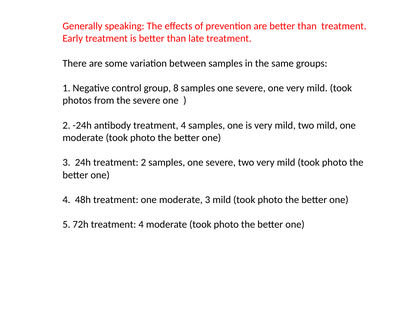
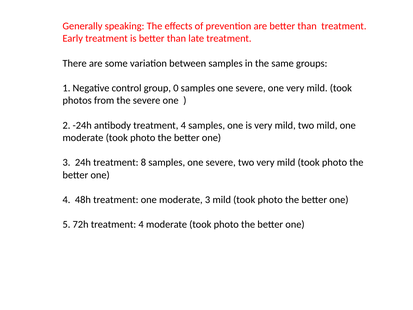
8: 8 -> 0
treatment 2: 2 -> 8
